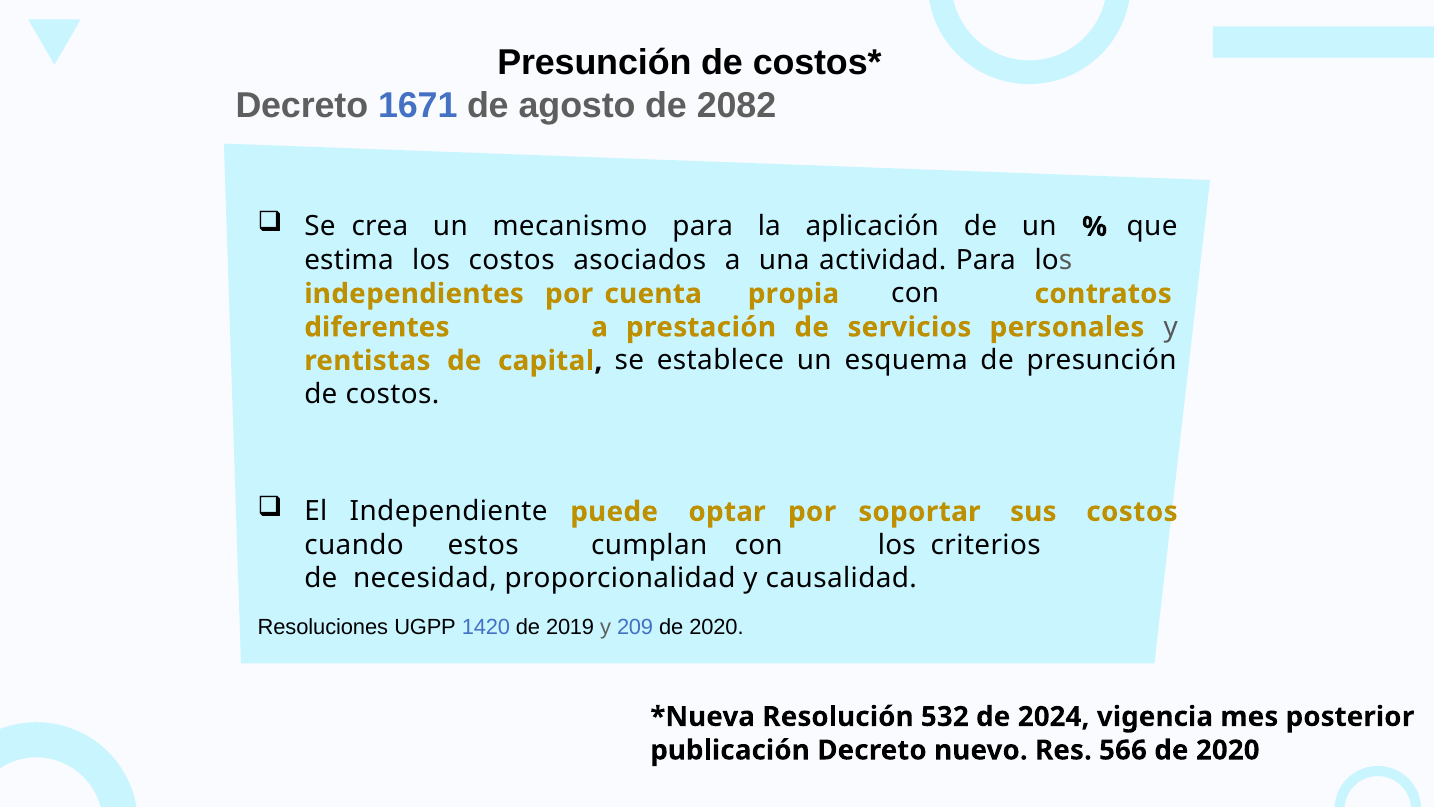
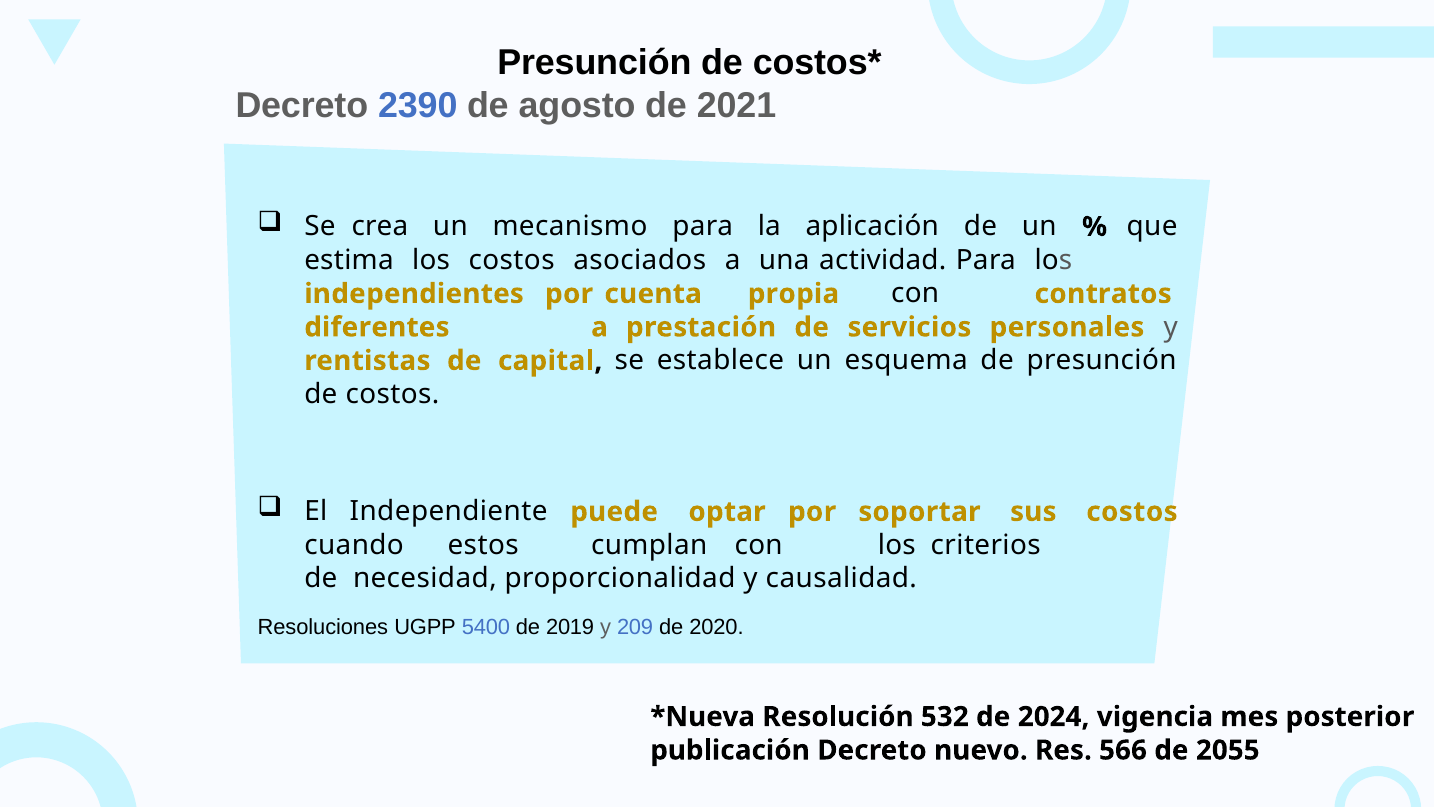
1671: 1671 -> 2390
2082: 2082 -> 2021
1420: 1420 -> 5400
566 de 2020: 2020 -> 2055
